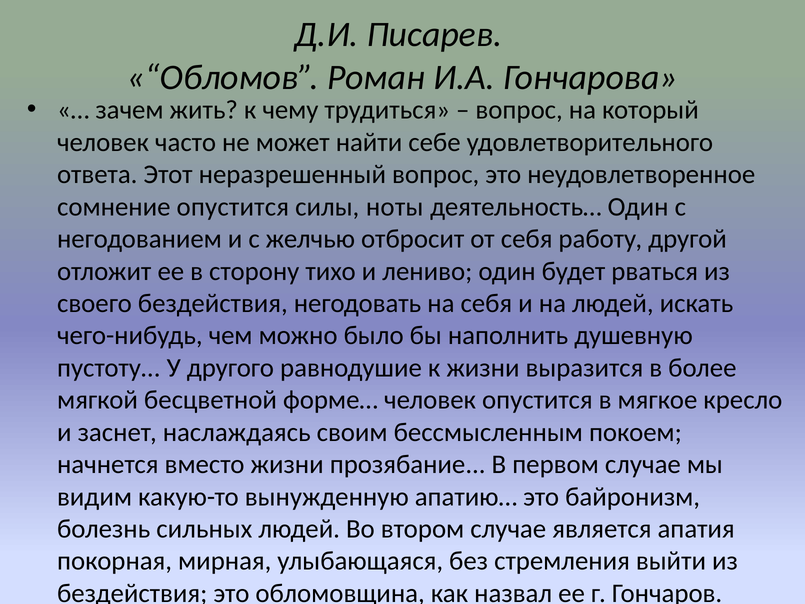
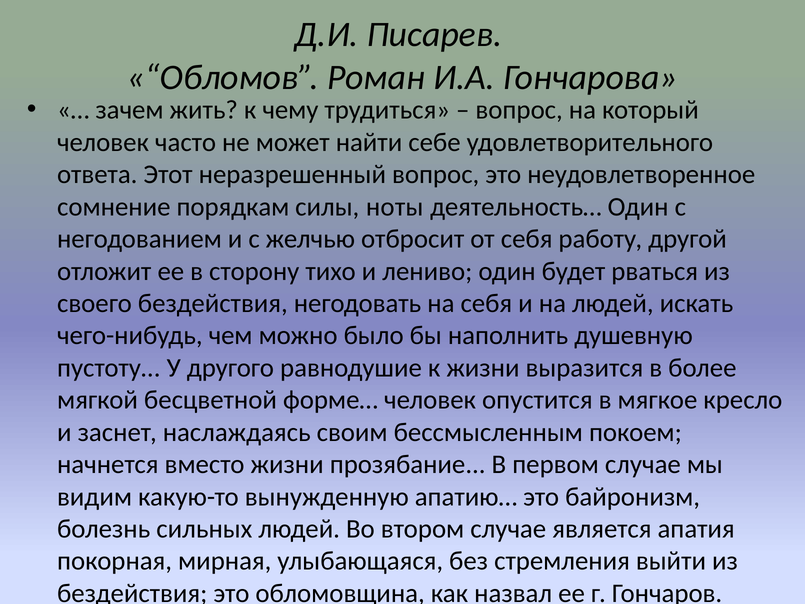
сомнение опустится: опустится -> порядкам
